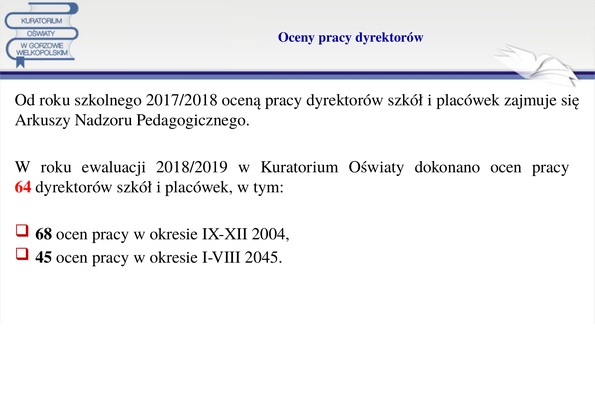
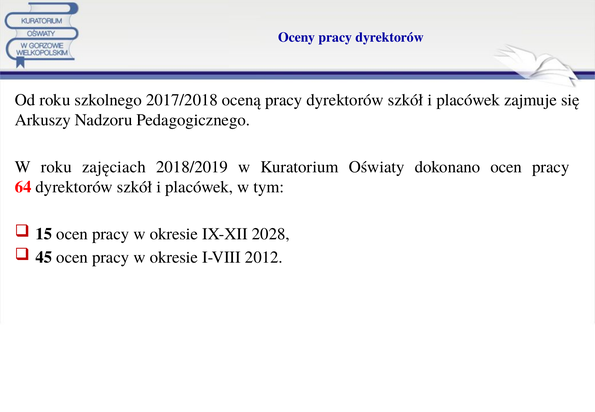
ewaluacji: ewaluacji -> zajęciach
68: 68 -> 15
2004: 2004 -> 2028
2045: 2045 -> 2012
